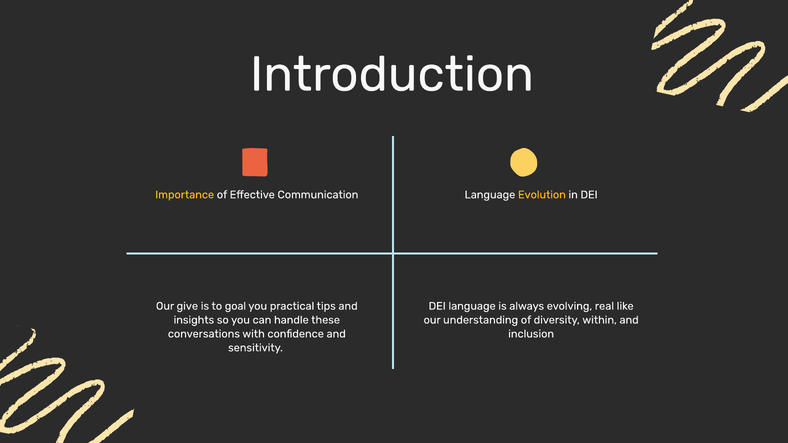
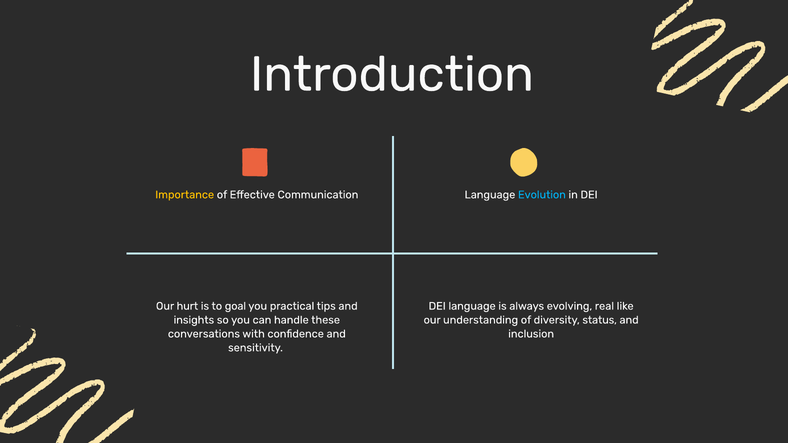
Evolution colour: yellow -> light blue
give: give -> hurt
within: within -> status
